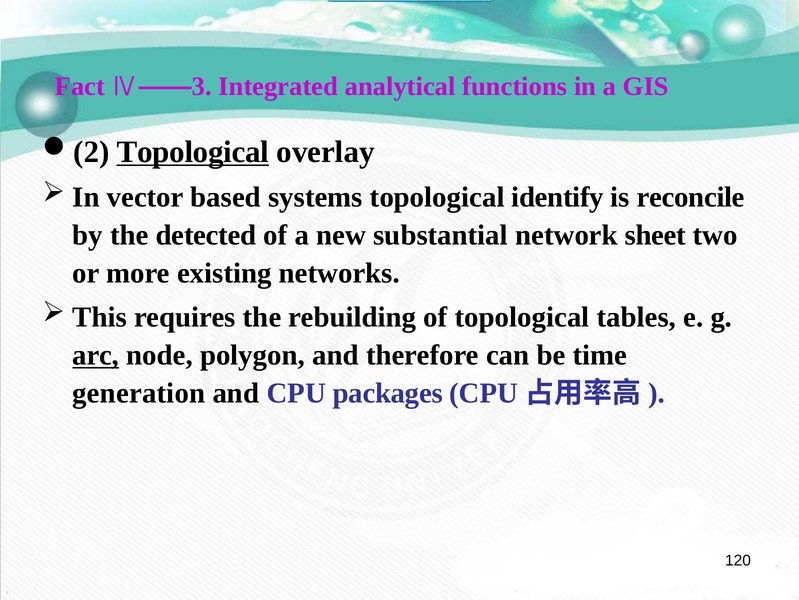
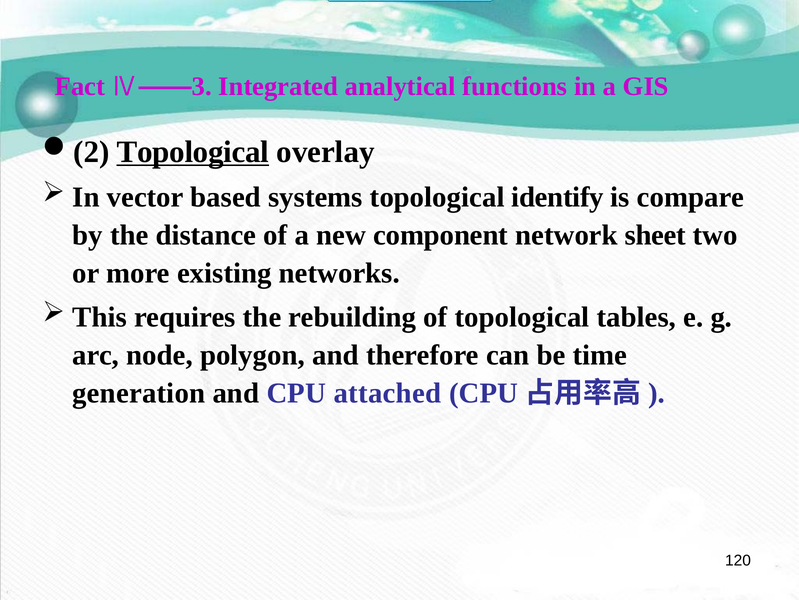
reconcile: reconcile -> compare
detected: detected -> distance
substantial: substantial -> component
arc underline: present -> none
packages: packages -> attached
